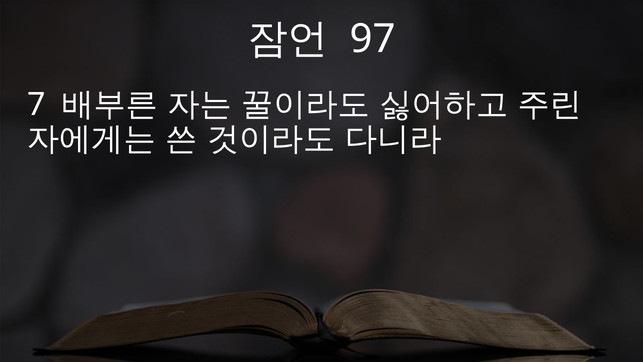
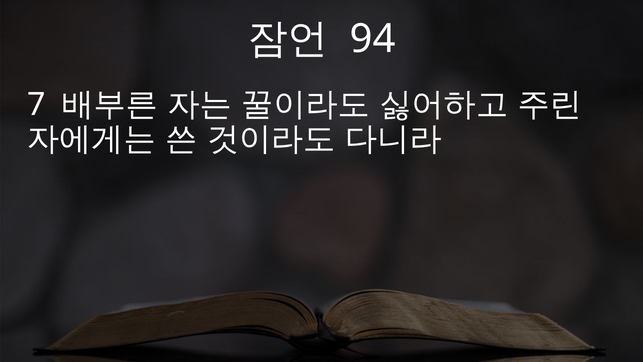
97: 97 -> 94
